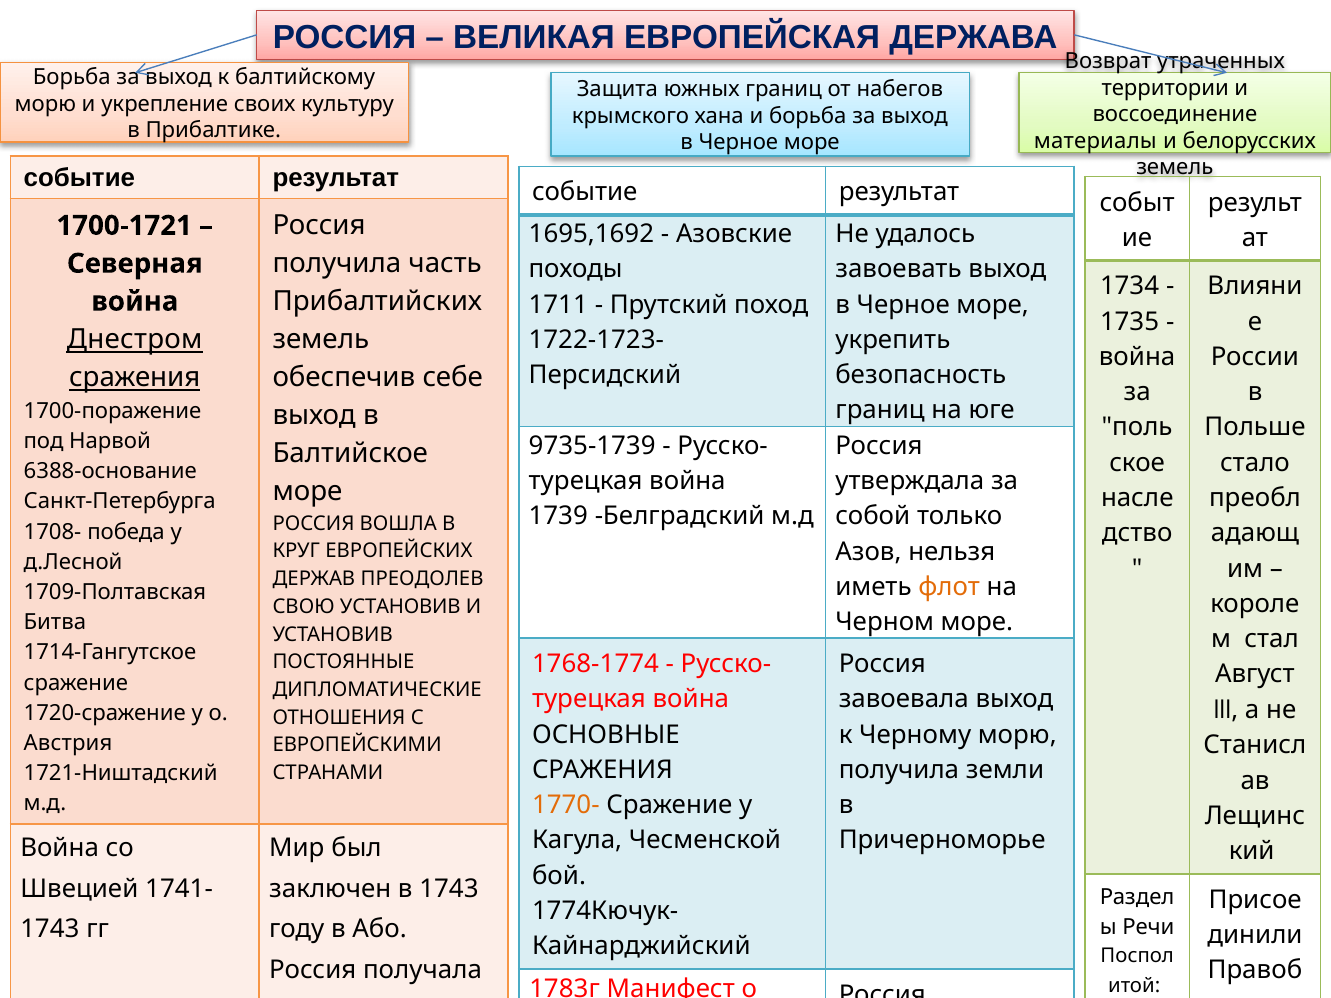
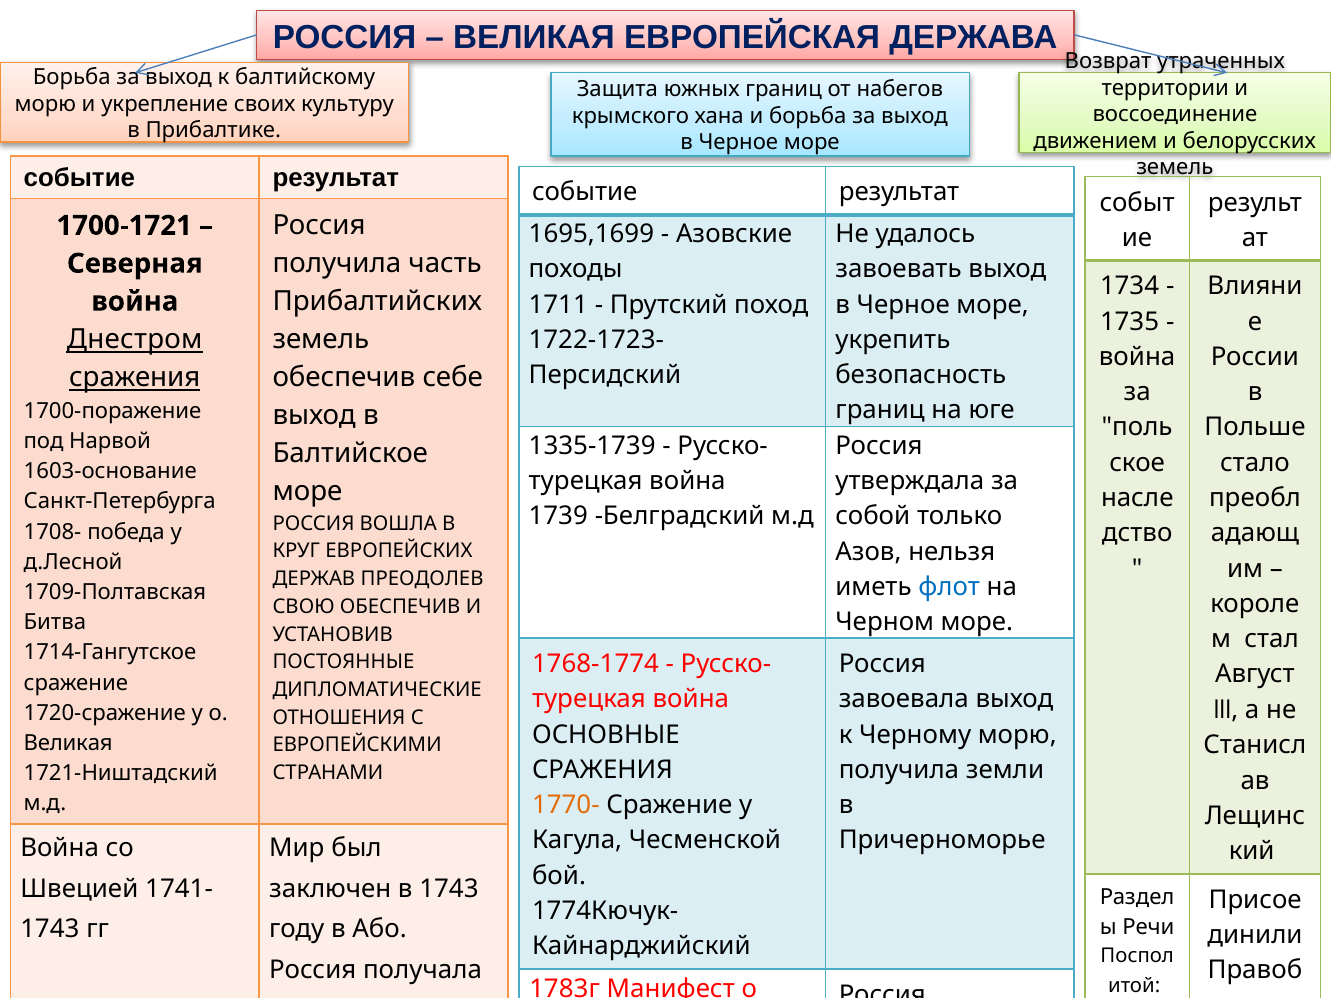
материалы: материалы -> движением
1695,1692: 1695,1692 -> 1695,1699
9735-1739: 9735-1739 -> 1335-1739
6388-основание: 6388-основание -> 1603-основание
флот colour: orange -> blue
СВОЮ УСТАНОВИВ: УСТАНОВИВ -> ОБЕСПЕЧИВ
Австрия at (68, 743): Австрия -> Великая
